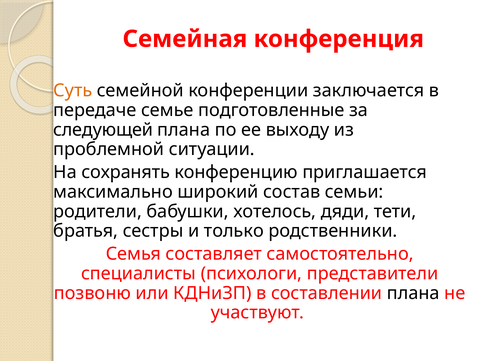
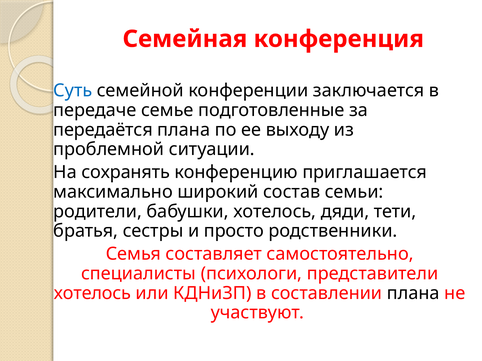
Суть colour: orange -> blue
следующей: следующей -> передаётся
только: только -> просто
позвоню at (92, 293): позвоню -> хотелось
